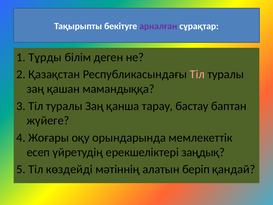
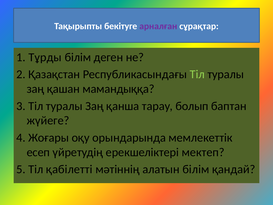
Тіл at (197, 74) colour: pink -> light green
бастау: бастау -> болып
заңдық: заңдық -> мектеп
көздейді: көздейді -> қабілетті
алатын беріп: беріп -> білім
